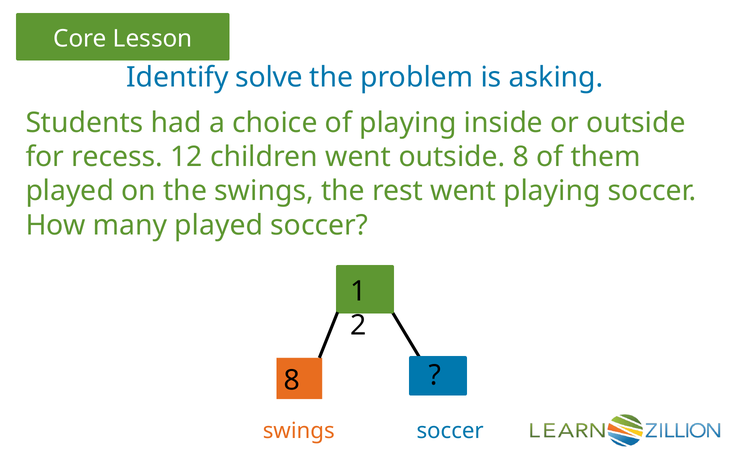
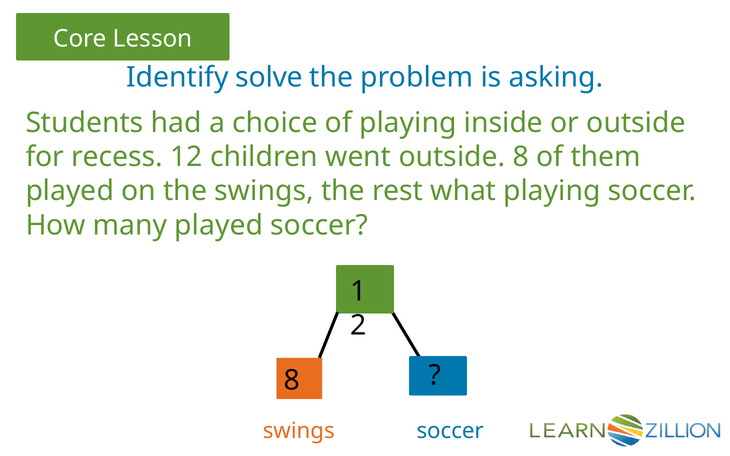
rest went: went -> what
